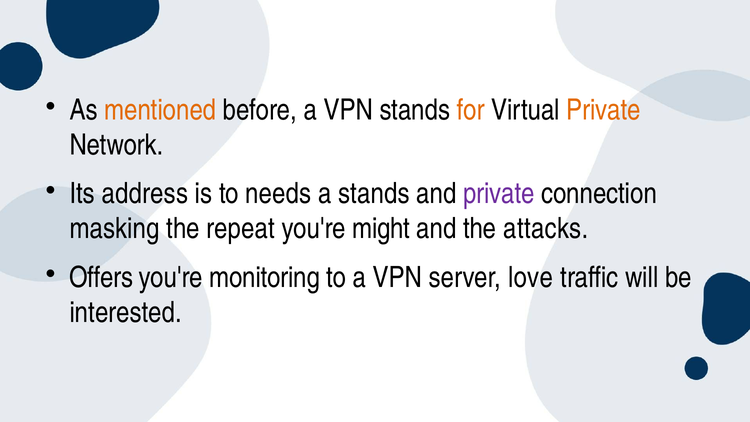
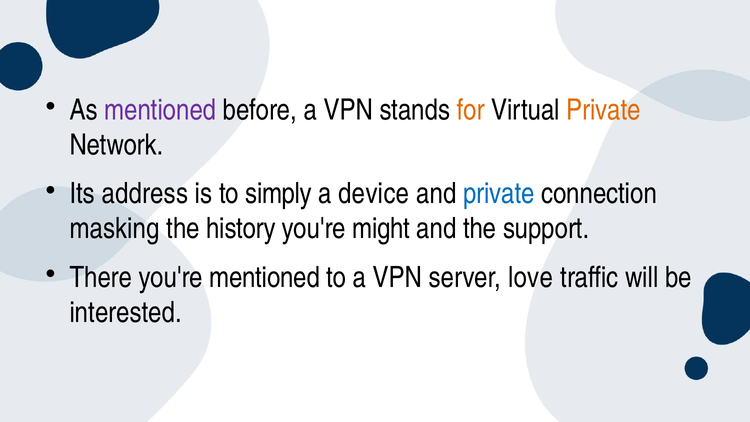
mentioned at (160, 110) colour: orange -> purple
needs: needs -> simply
a stands: stands -> device
private at (499, 194) colour: purple -> blue
repeat: repeat -> history
attacks: attacks -> support
Offers: Offers -> There
you're monitoring: monitoring -> mentioned
